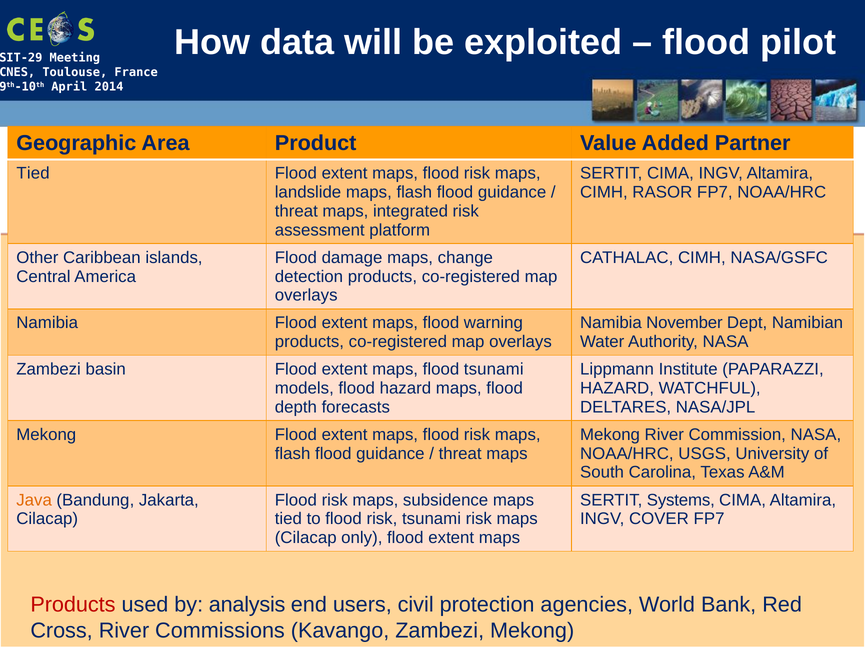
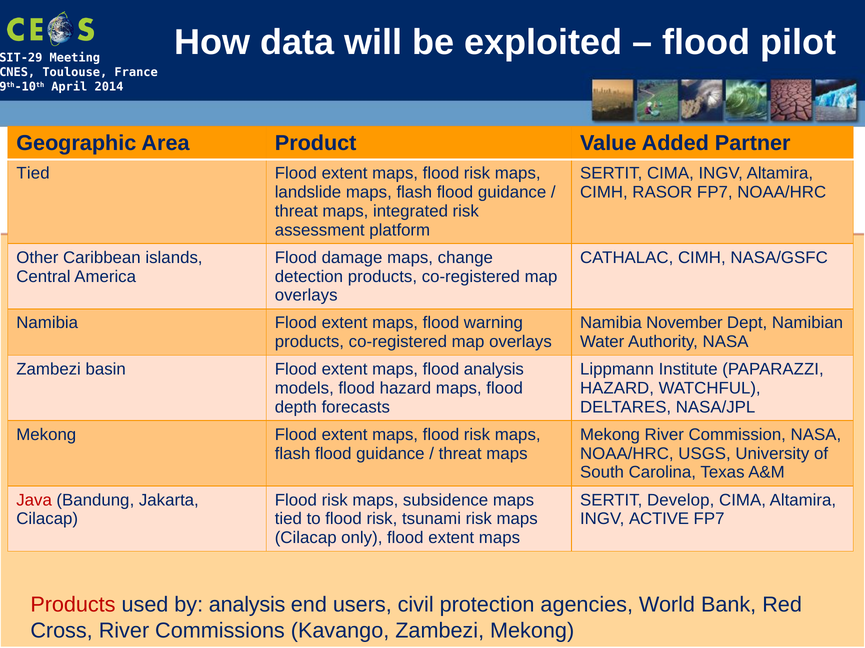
flood tsunami: tsunami -> analysis
Java colour: orange -> red
Systems: Systems -> Develop
COVER: COVER -> ACTIVE
